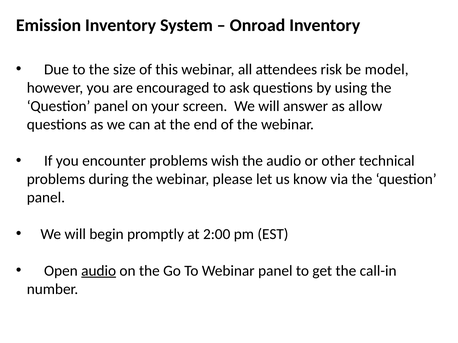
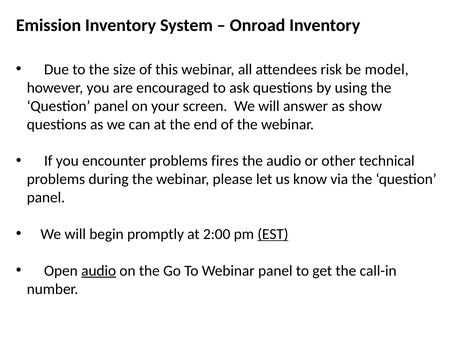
allow: allow -> show
wish: wish -> fires
EST underline: none -> present
